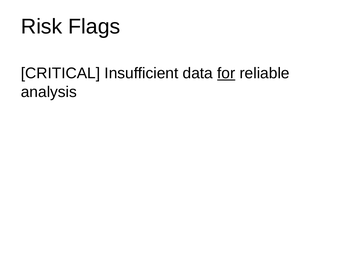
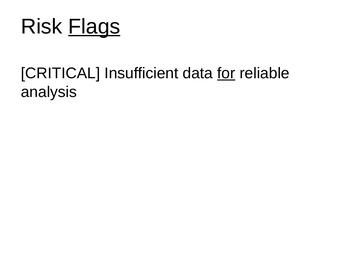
Flags underline: none -> present
